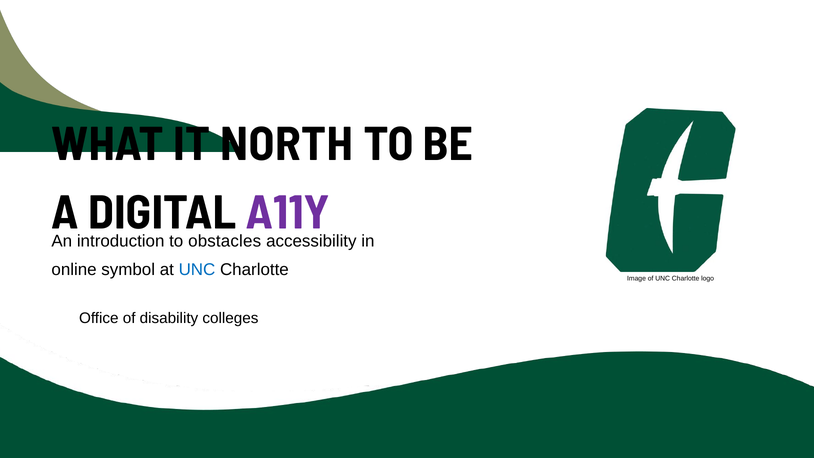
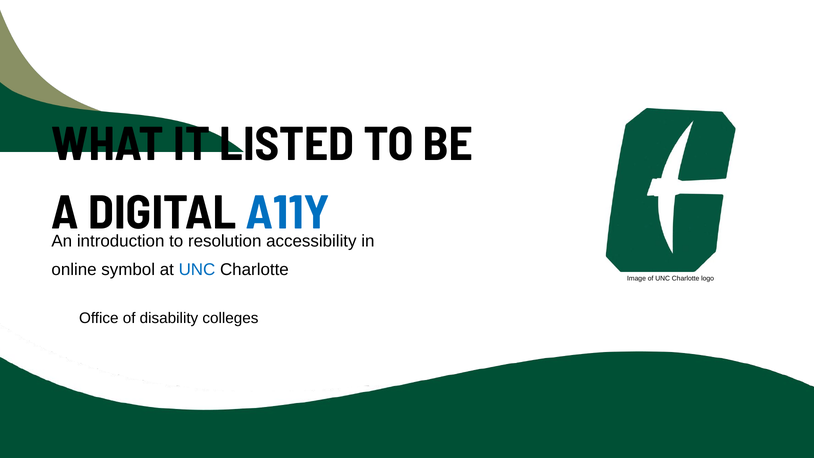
NORTH: NORTH -> LISTED
A11Y colour: purple -> blue
obstacles: obstacles -> resolution
